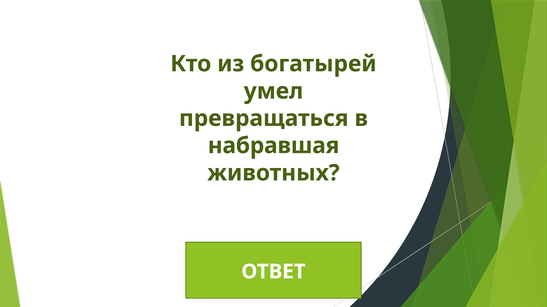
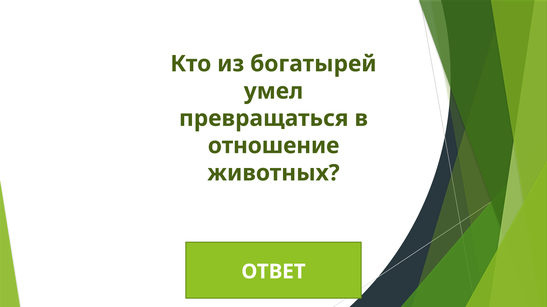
набравшая: набравшая -> отношение
